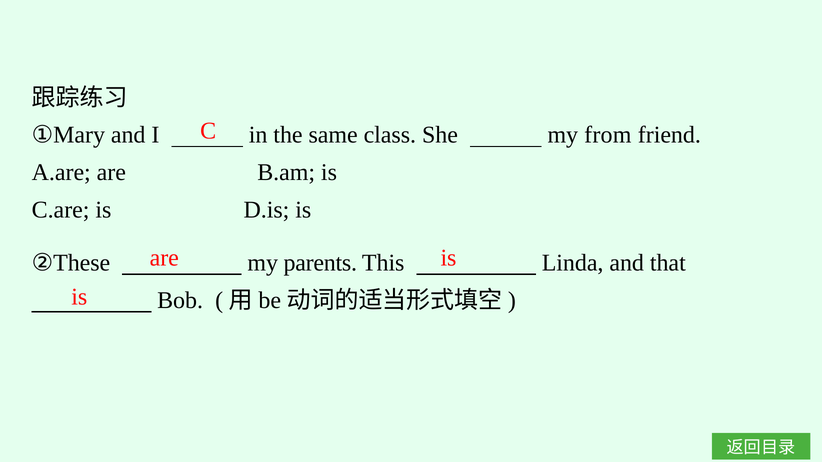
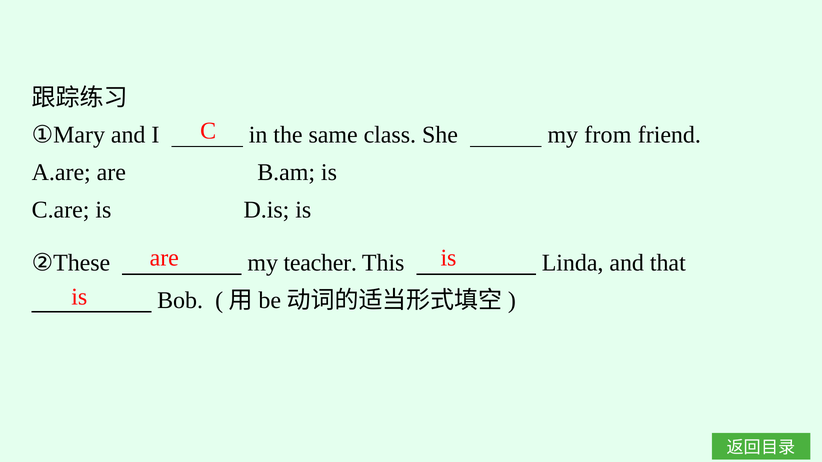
parents: parents -> teacher
